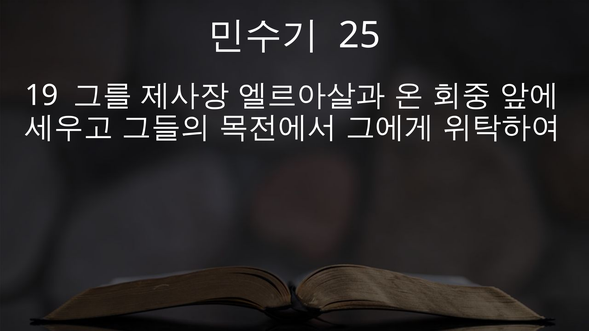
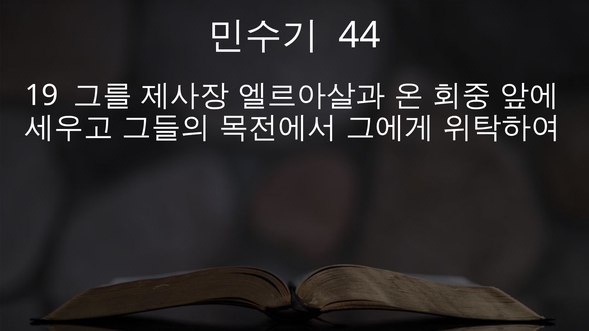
25: 25 -> 44
